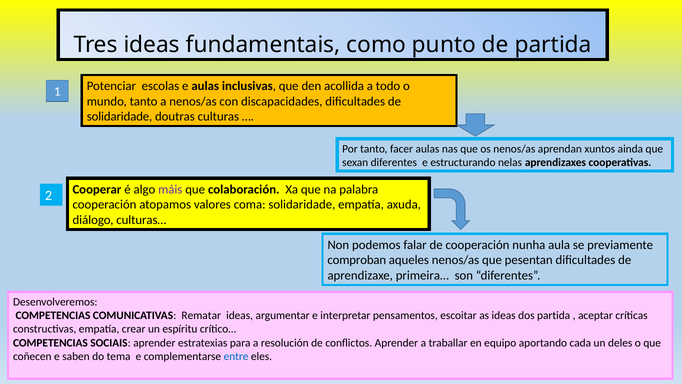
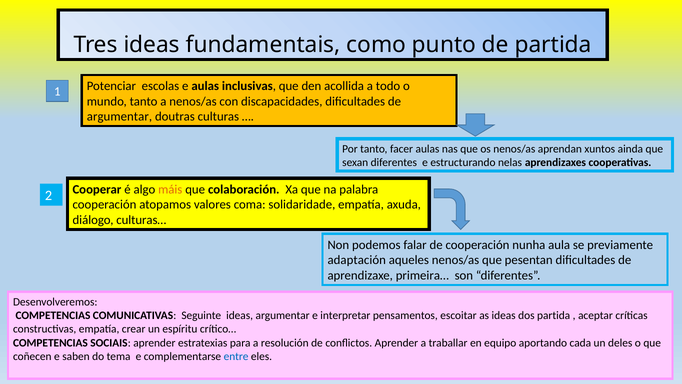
solidaridade at (120, 117): solidaridade -> argumentar
máis colour: purple -> orange
comproban: comproban -> adaptación
Rematar: Rematar -> Seguinte
